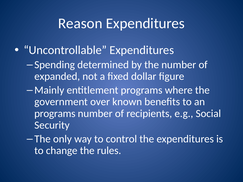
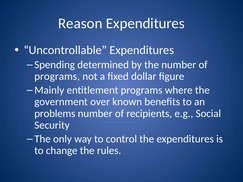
expanded at (57, 76): expanded -> programs
programs at (55, 114): programs -> problems
